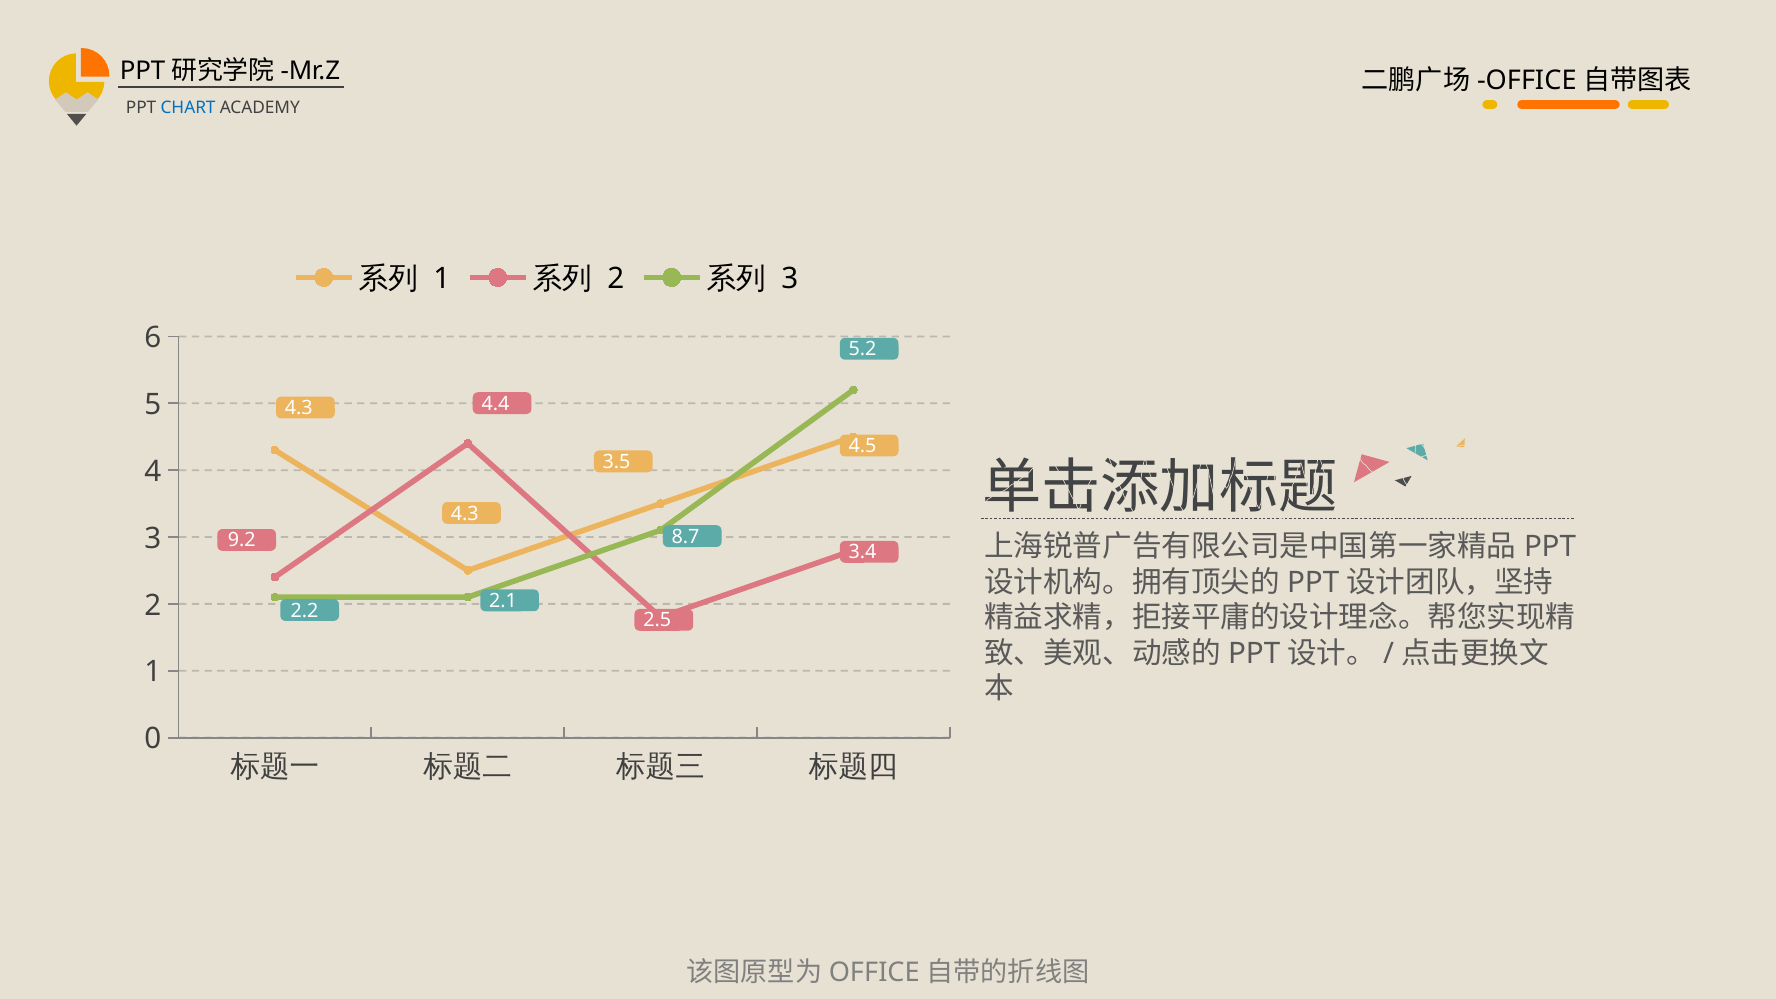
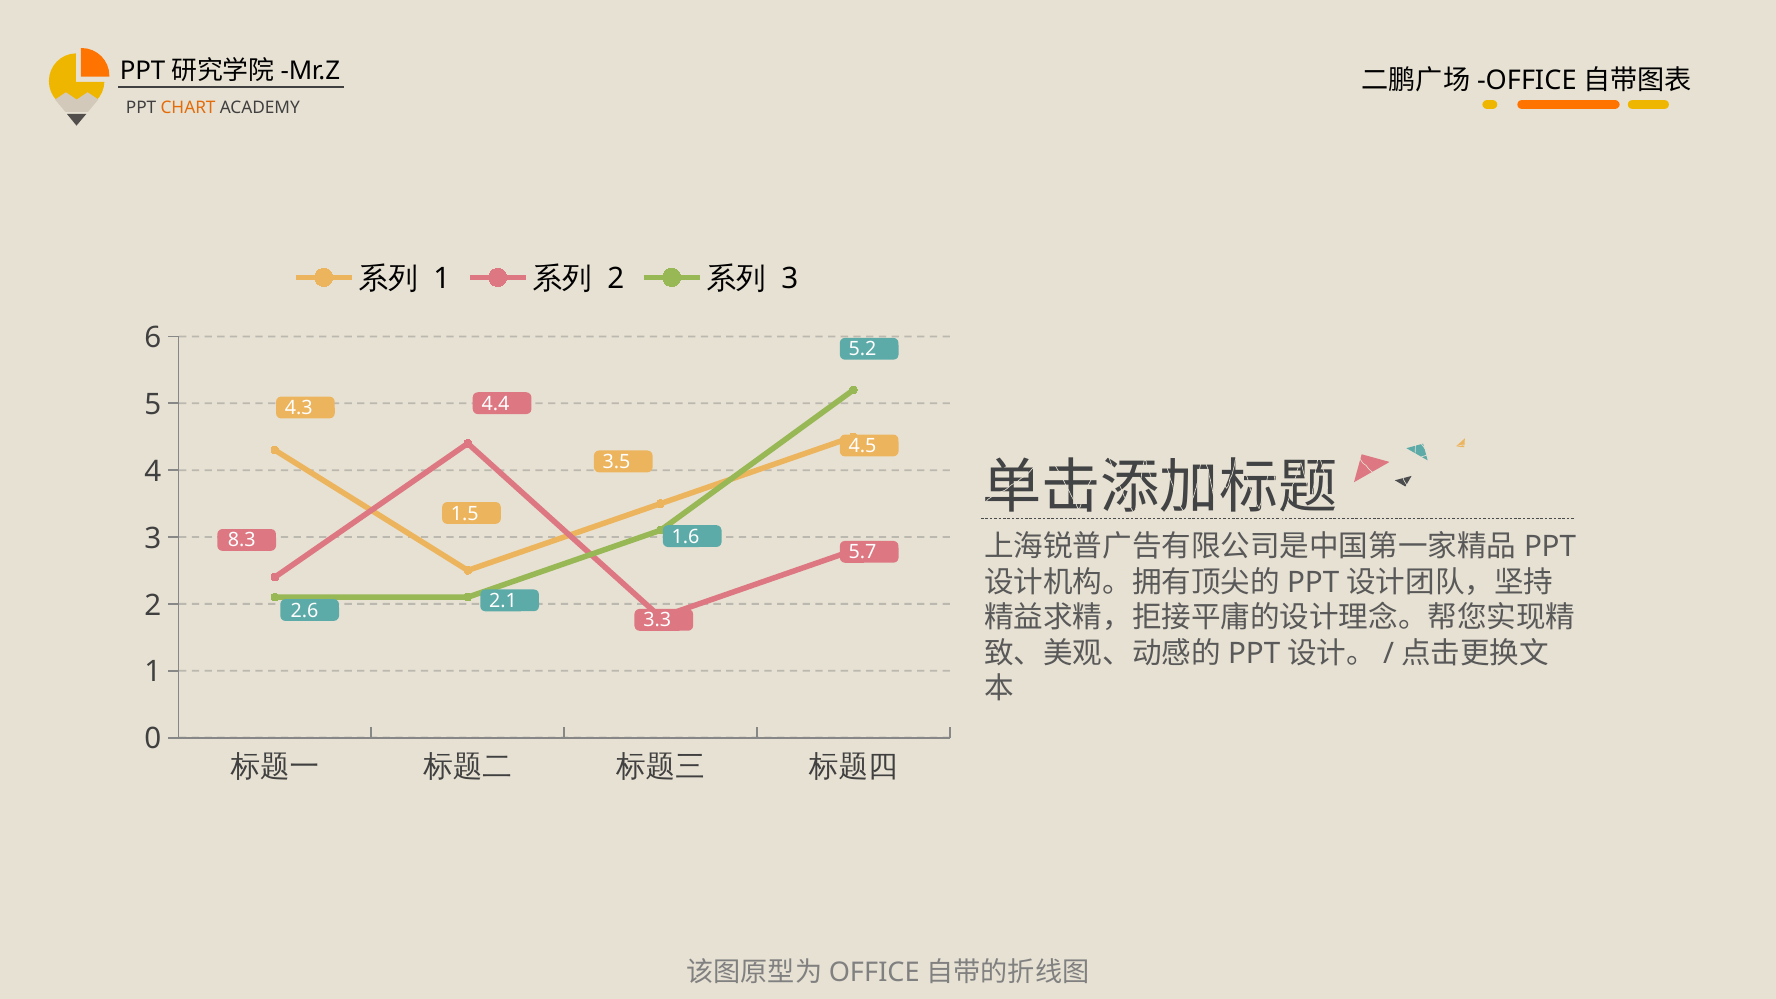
CHART colour: blue -> orange
4.3 at (465, 514): 4.3 -> 1.5
8.7: 8.7 -> 1.6
9.2: 9.2 -> 8.3
3.4: 3.4 -> 5.7
2.2: 2.2 -> 2.6
2.5: 2.5 -> 3.3
